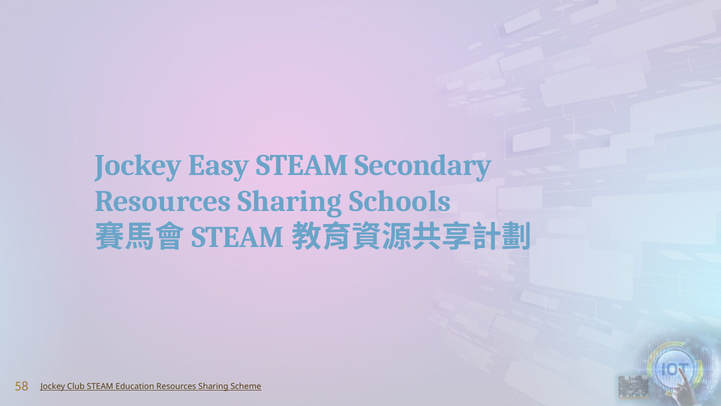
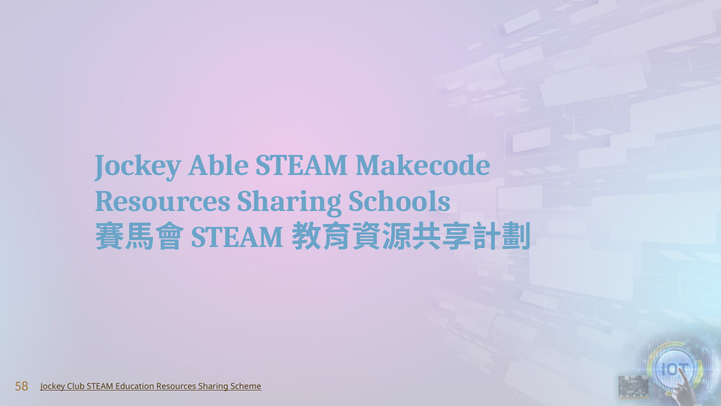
Easy: Easy -> Able
Secondary: Secondary -> Makecode
